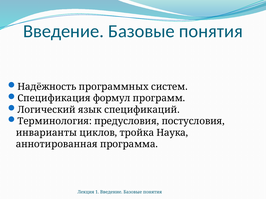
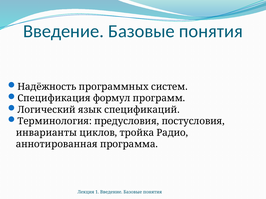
Наука: Наука -> Радио
